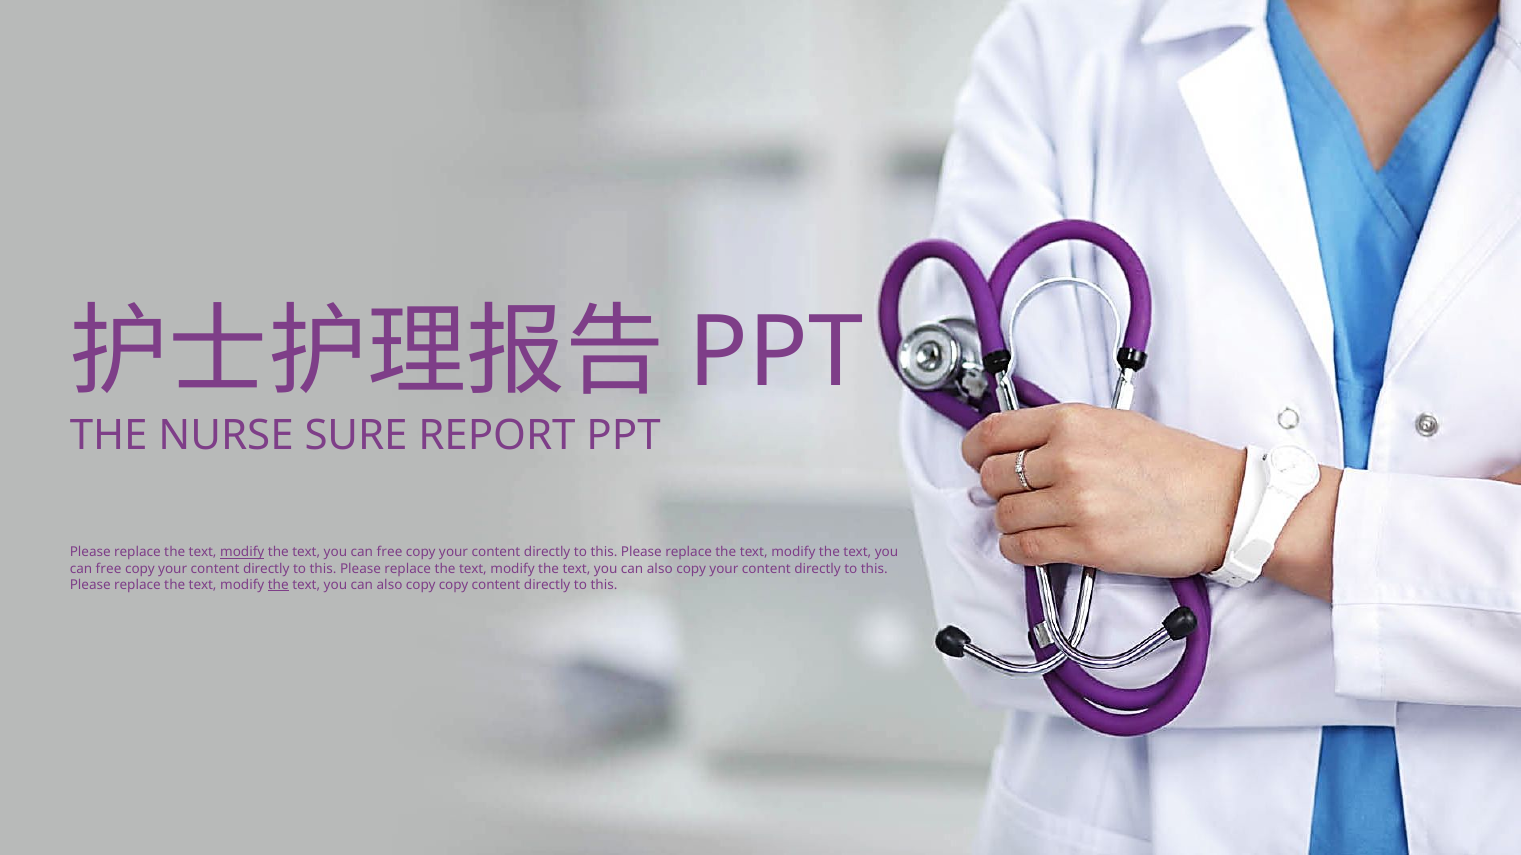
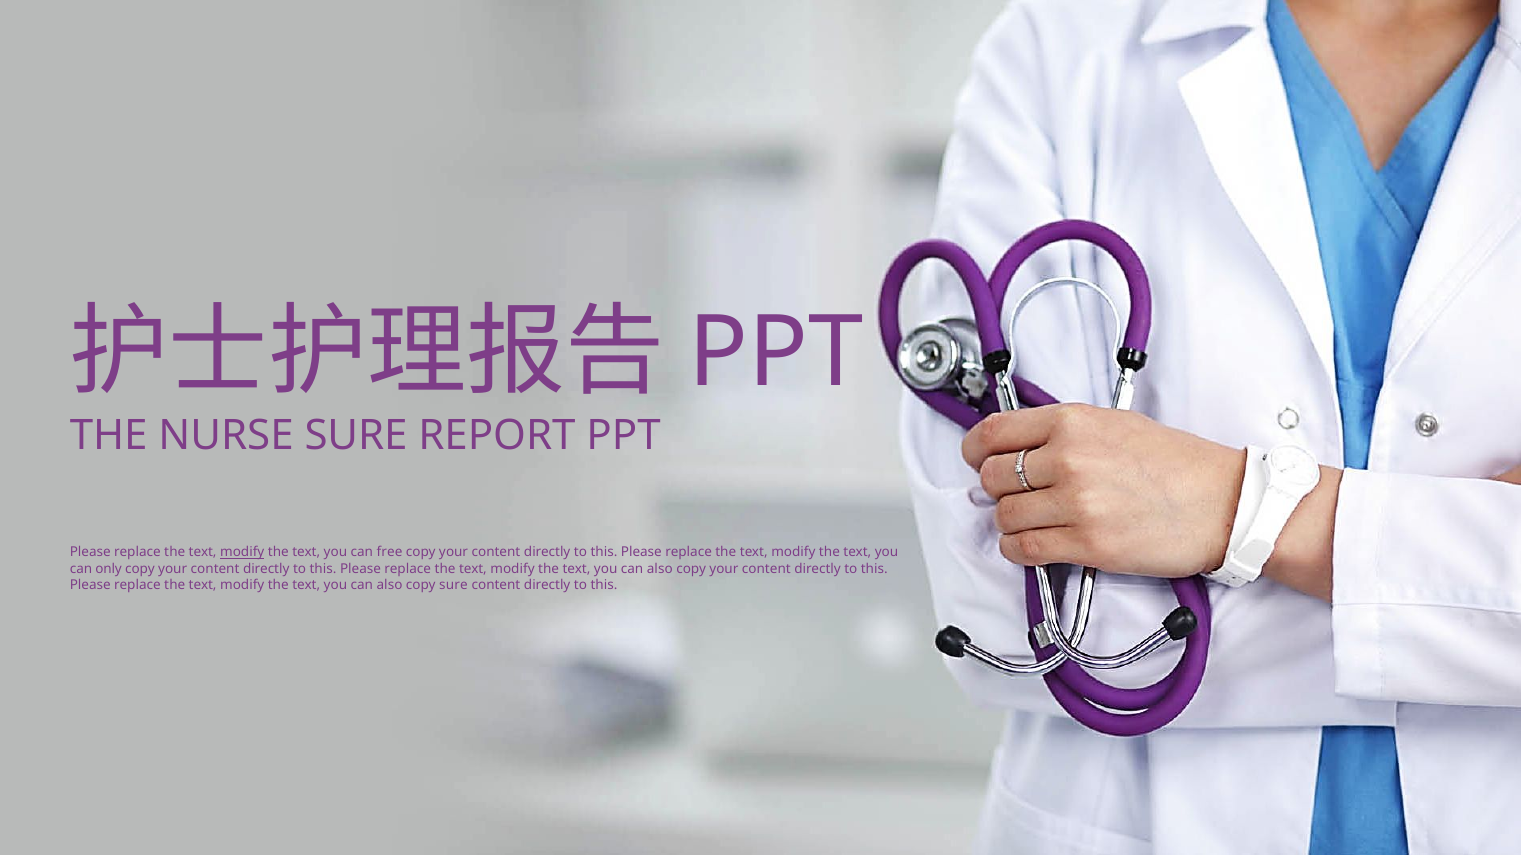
free at (109, 569): free -> only
the at (278, 585) underline: present -> none
copy copy: copy -> sure
